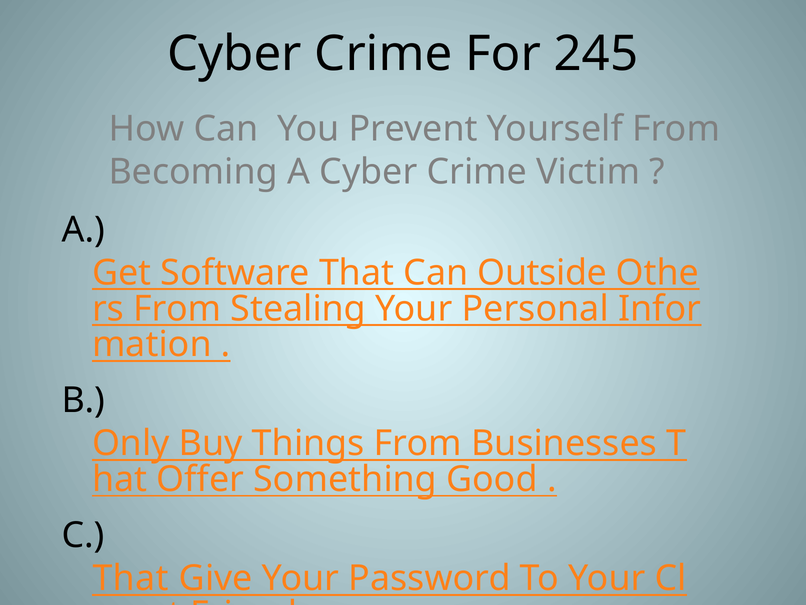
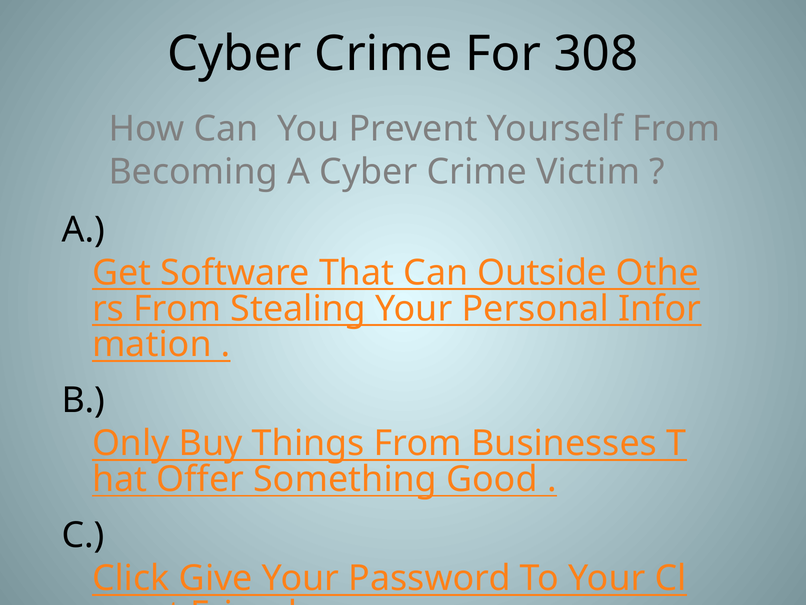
245: 245 -> 308
That at (131, 578): That -> Click
